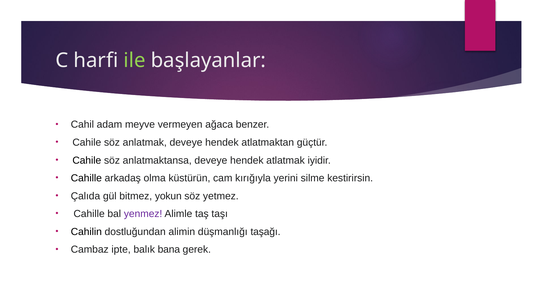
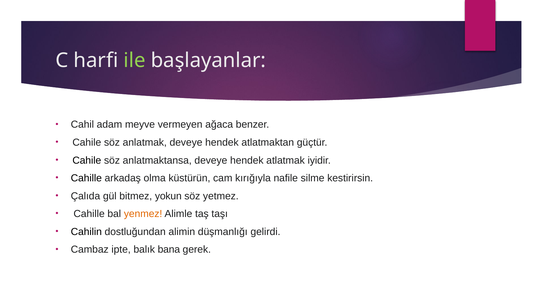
yerini: yerini -> nafile
yenmez colour: purple -> orange
taşağı: taşağı -> gelirdi
